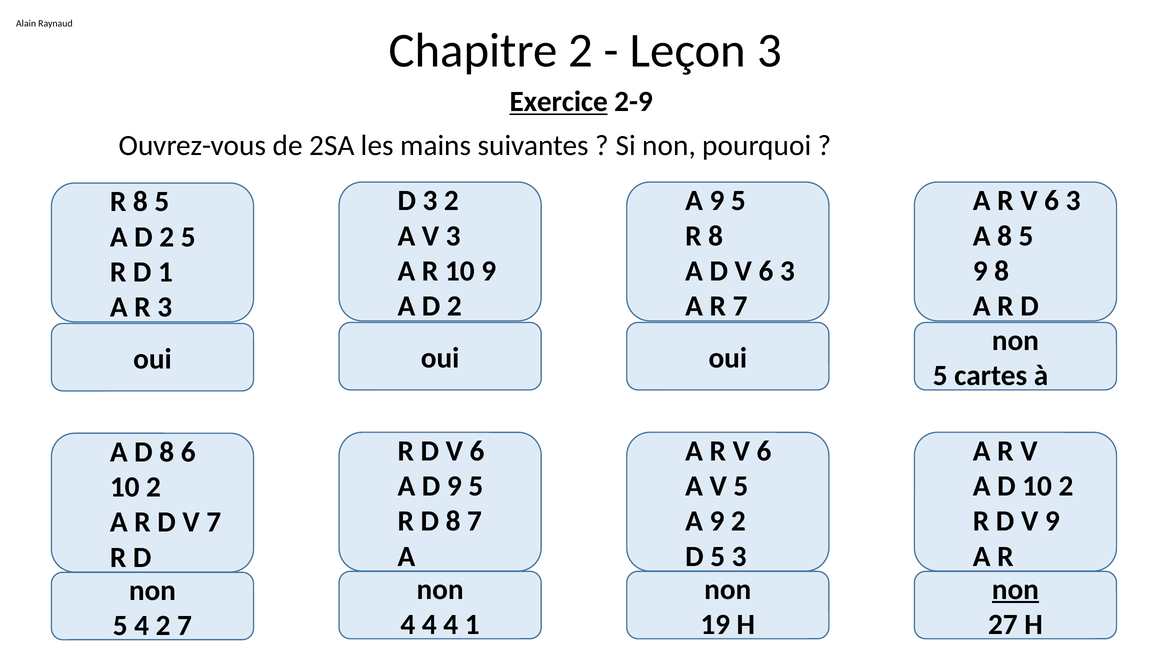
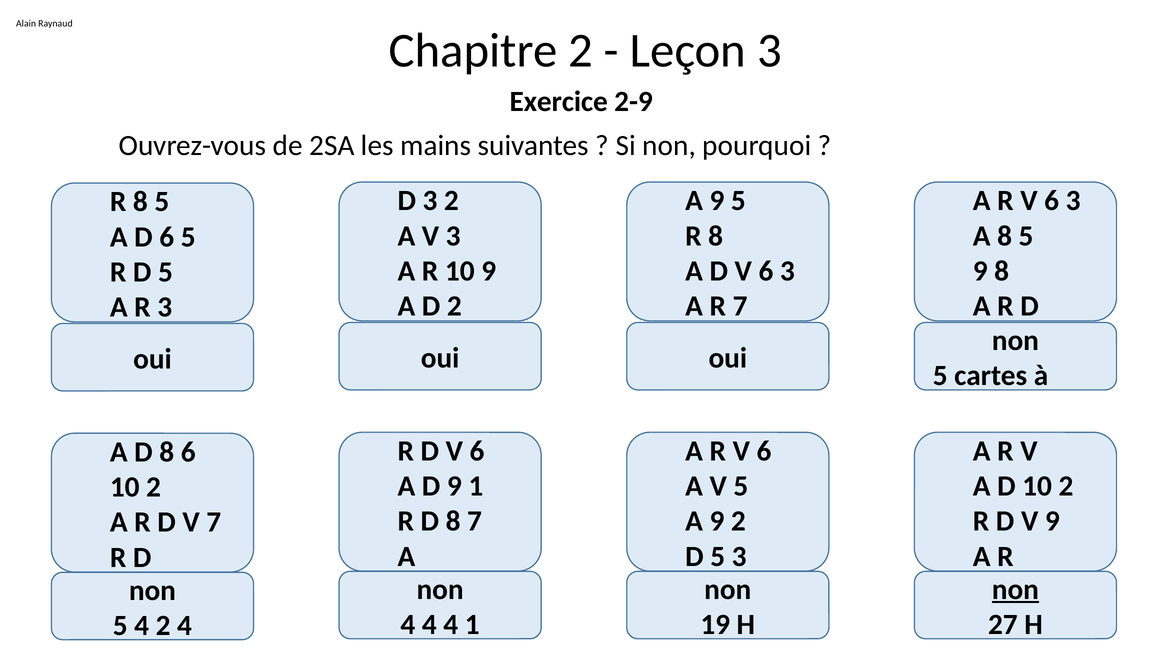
Exercice underline: present -> none
2 at (167, 237): 2 -> 6
D 1: 1 -> 5
D 9 5: 5 -> 1
2 7: 7 -> 4
